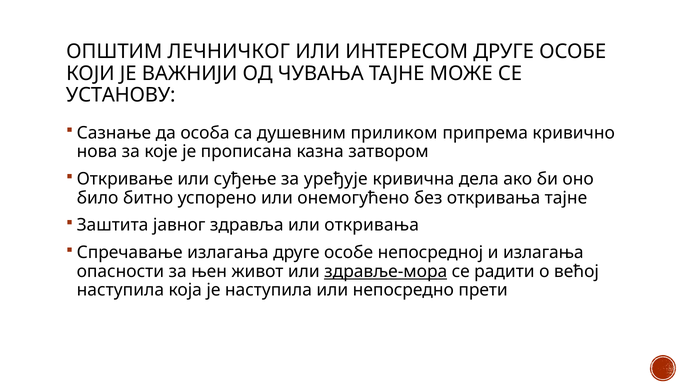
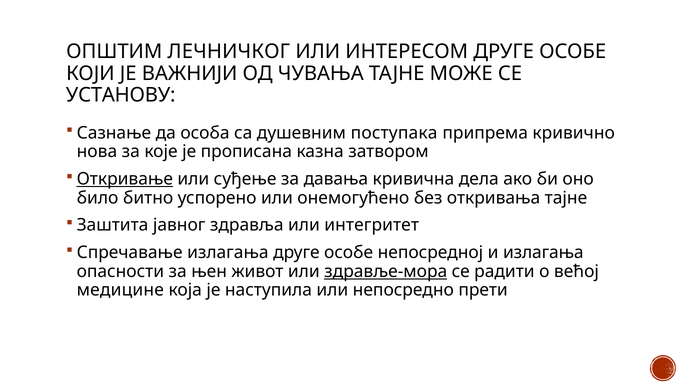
приликом: приликом -> поступака
Откривање underline: none -> present
уређује: уређује -> давања
или откривања: откривања -> интегритет
наступила at (120, 290): наступила -> медицине
